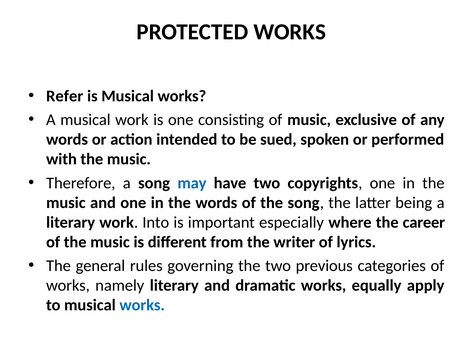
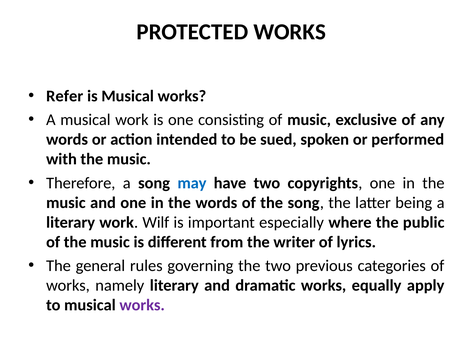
Into: Into -> Wilf
career: career -> public
works at (142, 306) colour: blue -> purple
